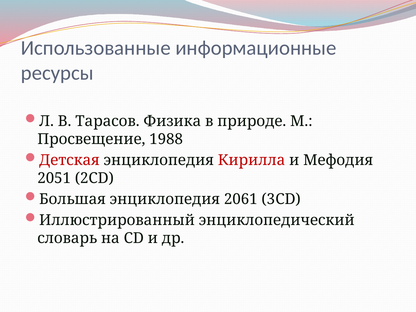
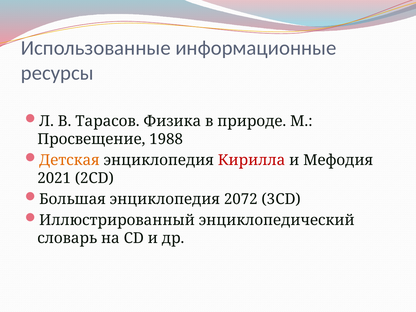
Детская colour: red -> orange
2051: 2051 -> 2021
2061: 2061 -> 2072
